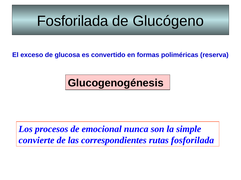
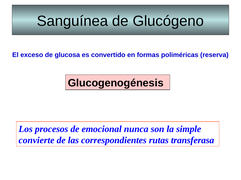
Fosforilada at (73, 21): Fosforilada -> Sanguínea
rutas fosforilada: fosforilada -> transferasa
